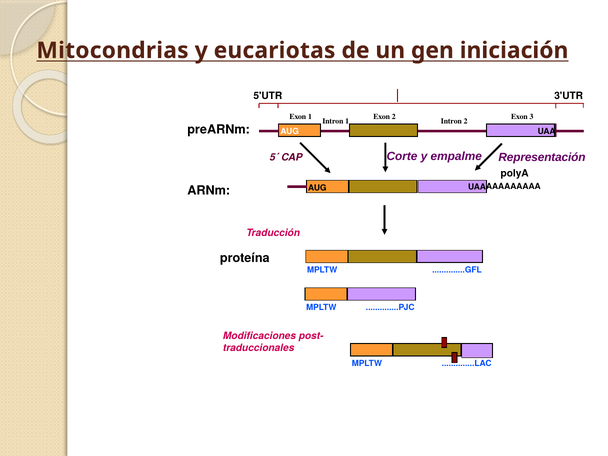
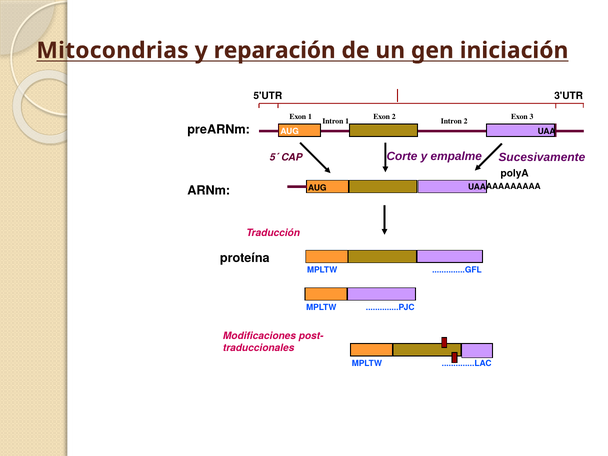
eucariotas: eucariotas -> reparación
Representación: Representación -> Sucesivamente
